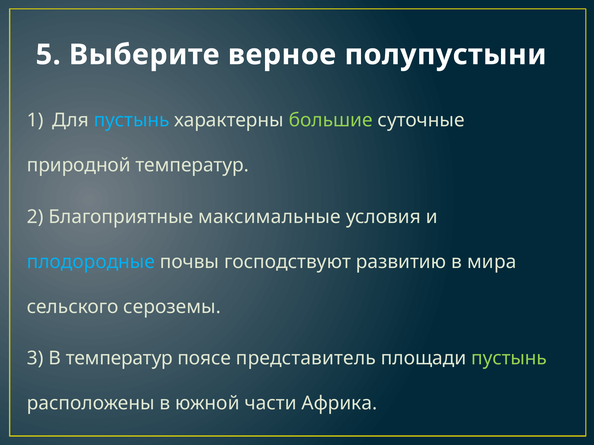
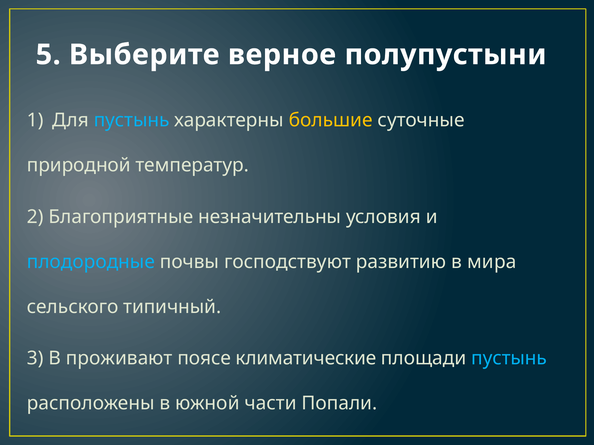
большие colour: light green -> yellow
максимальные: максимальные -> незначительны
сероземы: сероземы -> типичный
В температур: температур -> проживают
представитель: представитель -> климатические
пустынь at (509, 359) colour: light green -> light blue
Африка: Африка -> Попали
